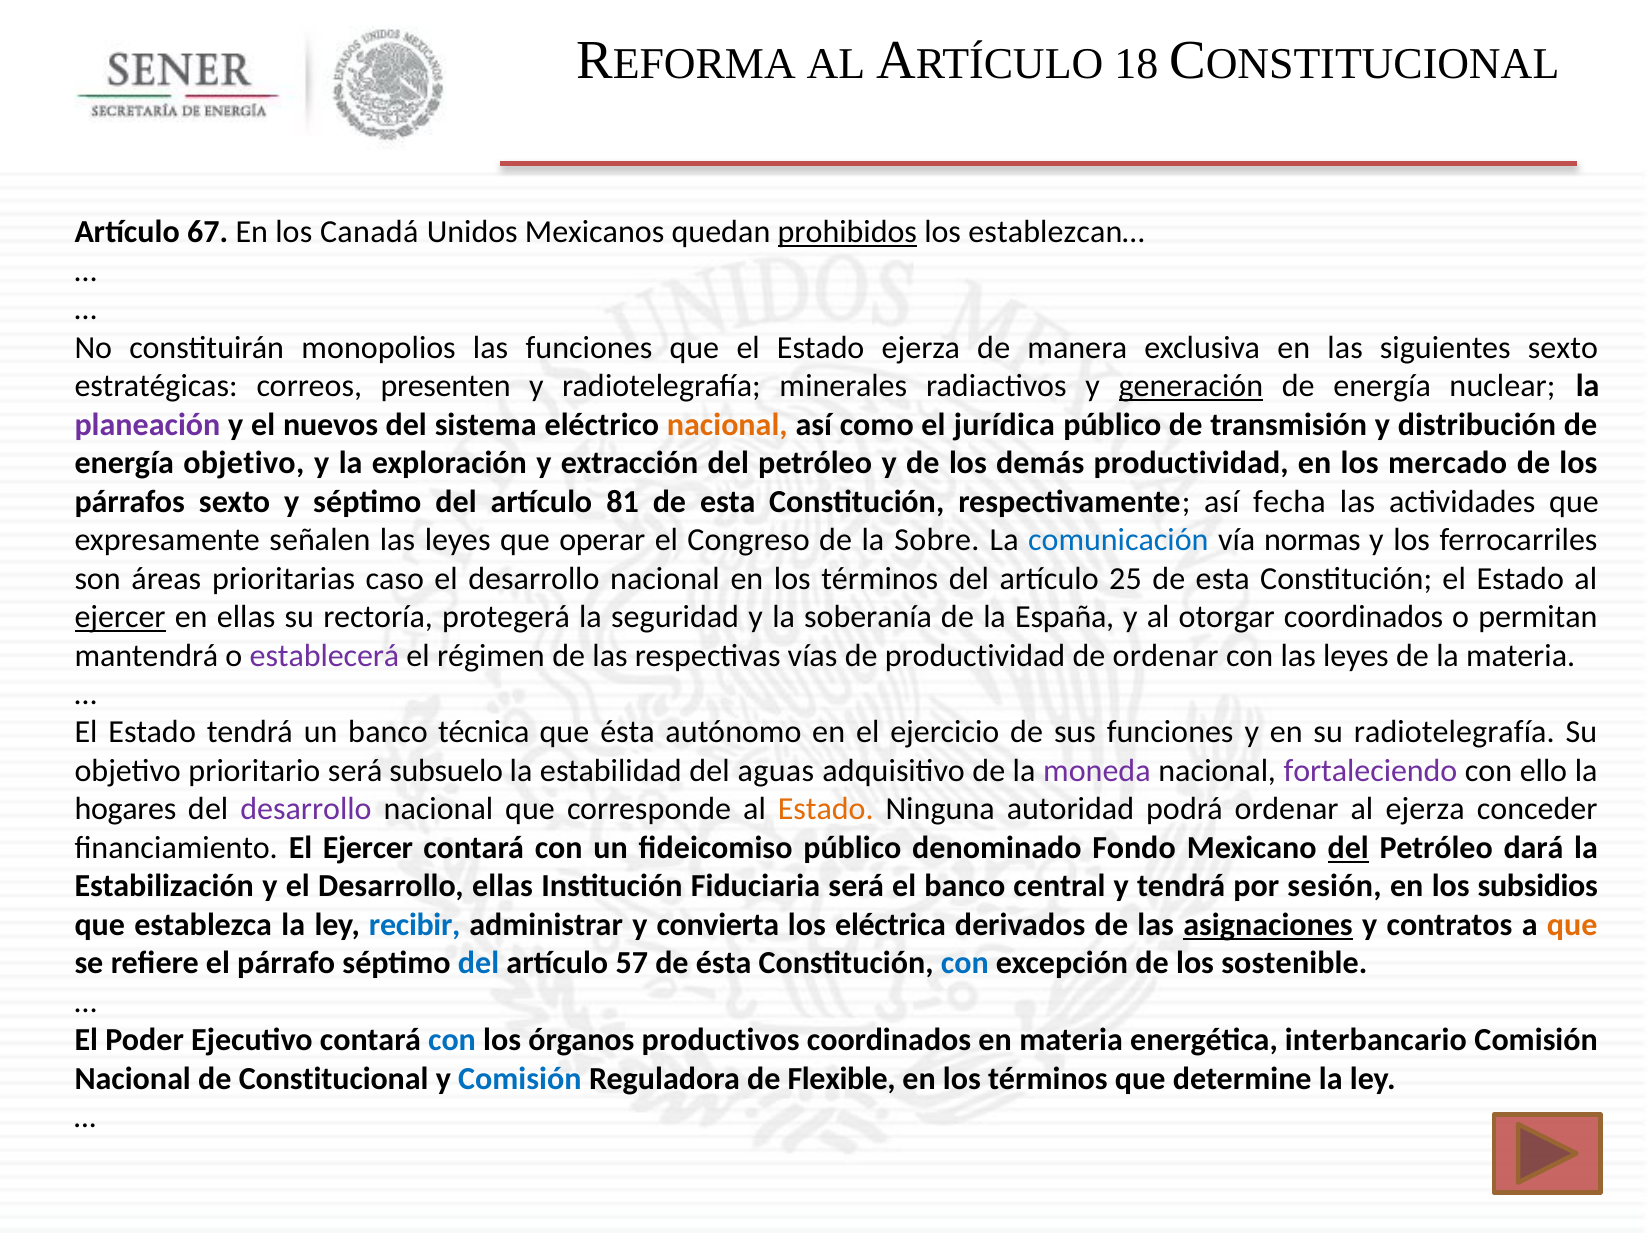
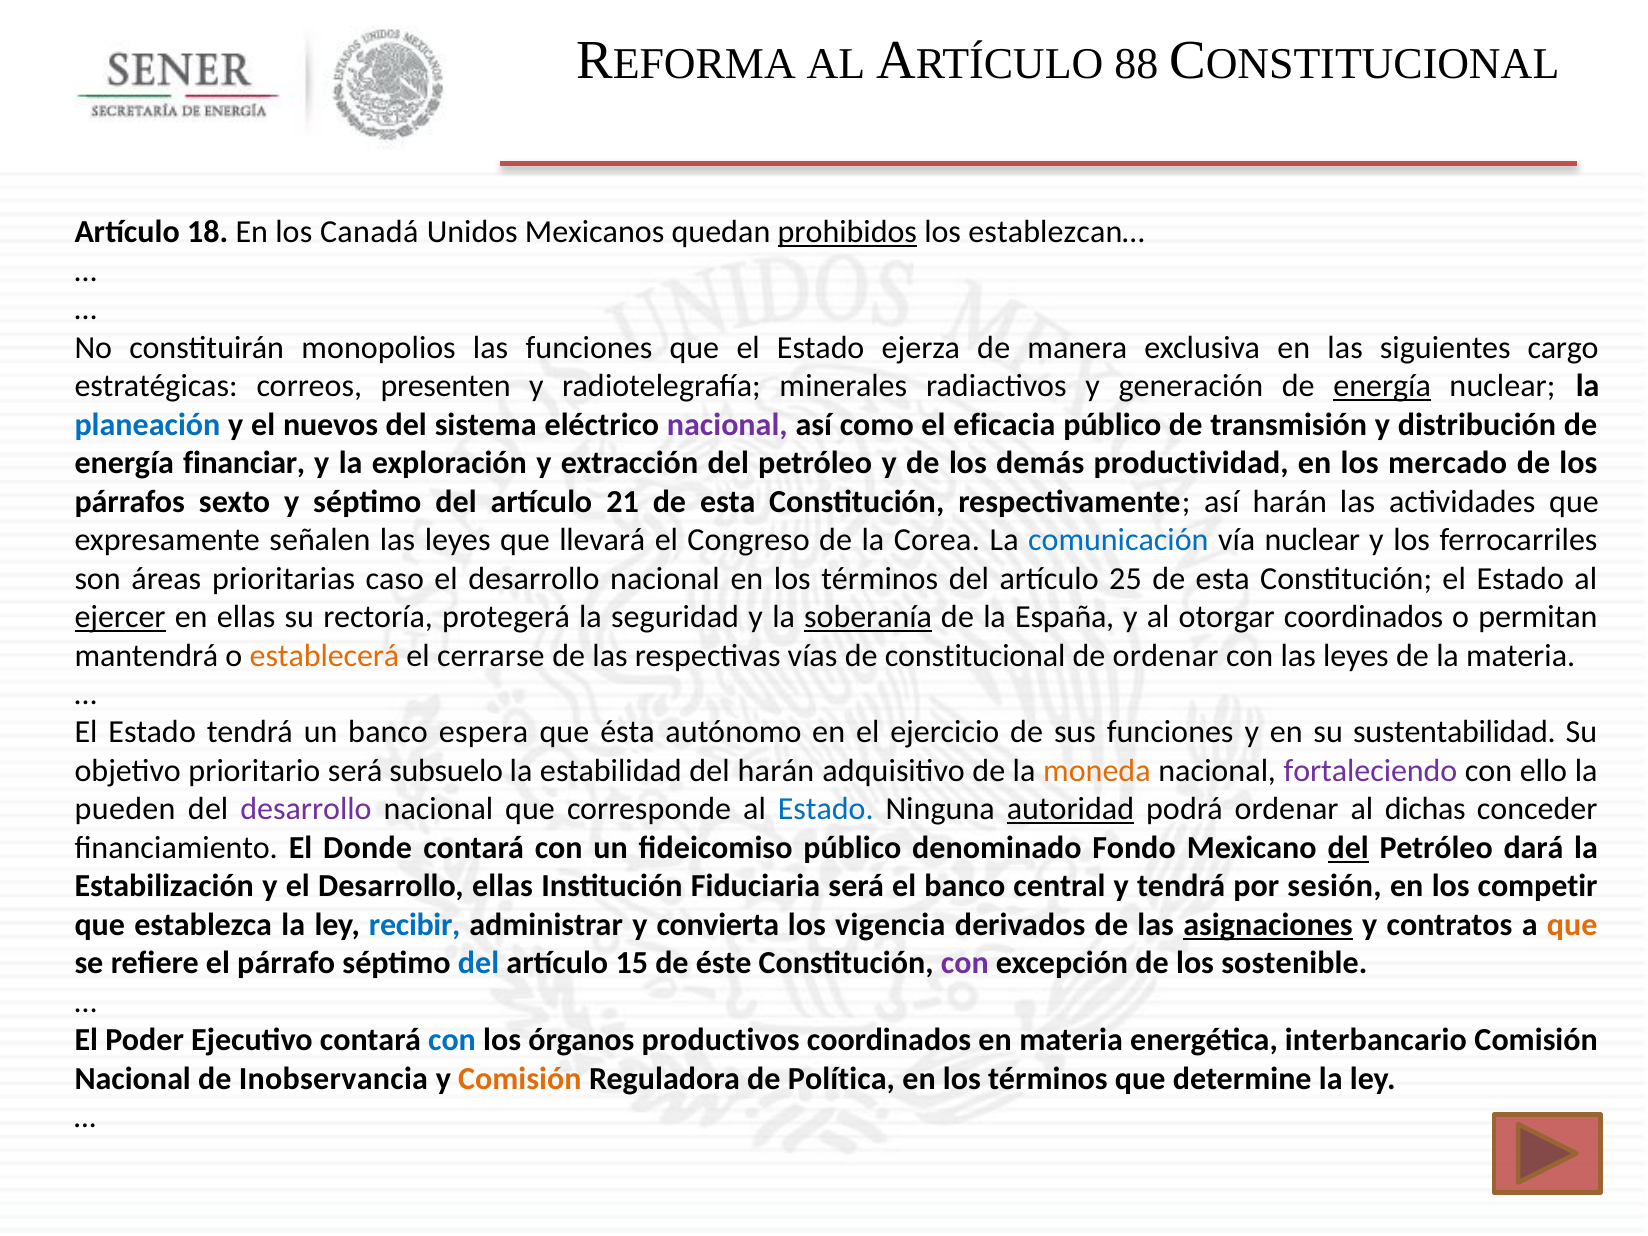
18: 18 -> 88
67: 67 -> 18
siguientes sexto: sexto -> cargo
generación underline: present -> none
energía at (1382, 386) underline: none -> present
planeación colour: purple -> blue
nacional at (727, 425) colour: orange -> purple
jurídica: jurídica -> eficacia
energía objetivo: objetivo -> financiar
81: 81 -> 21
así fecha: fecha -> harán
operar: operar -> llevará
Sobre: Sobre -> Corea
vía normas: normas -> nuclear
soberanía underline: none -> present
establecerá colour: purple -> orange
régimen: régimen -> cerrarse
de productividad: productividad -> constitucional
técnica: técnica -> espera
su radiotelegrafía: radiotelegrafía -> sustentabilidad
del aguas: aguas -> harán
moneda colour: purple -> orange
hogares: hogares -> pueden
Estado at (826, 809) colour: orange -> blue
autoridad underline: none -> present
al ejerza: ejerza -> dichas
El Ejercer: Ejercer -> Donde
subsidios: subsidios -> competir
eléctrica: eléctrica -> vigencia
57: 57 -> 15
de ésta: ésta -> éste
con at (965, 963) colour: blue -> purple
Constitucional: Constitucional -> Inobservancia
Comisión at (520, 1079) colour: blue -> orange
Flexible: Flexible -> Política
